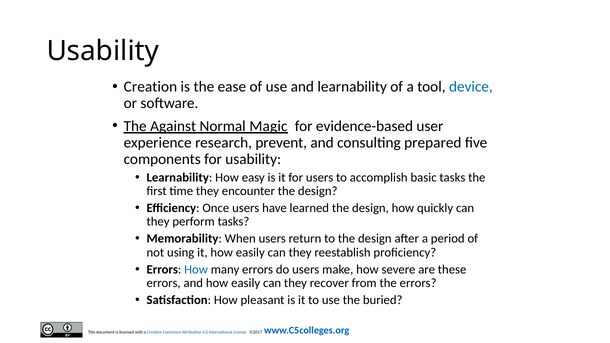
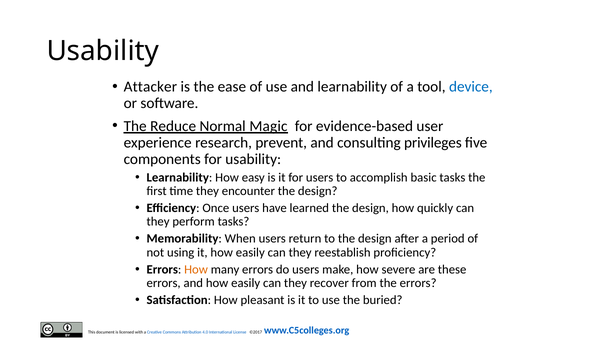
Creation: Creation -> Attacker
Against: Against -> Reduce
prepared: prepared -> privileges
How at (196, 269) colour: blue -> orange
